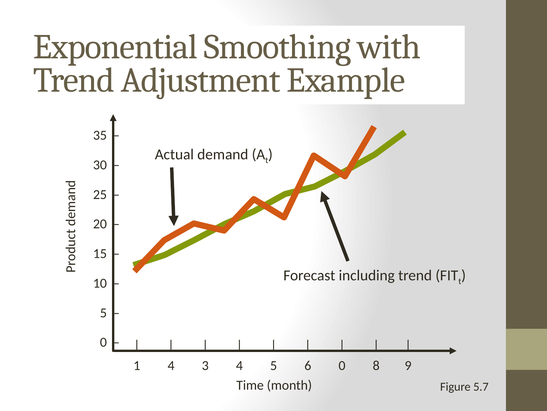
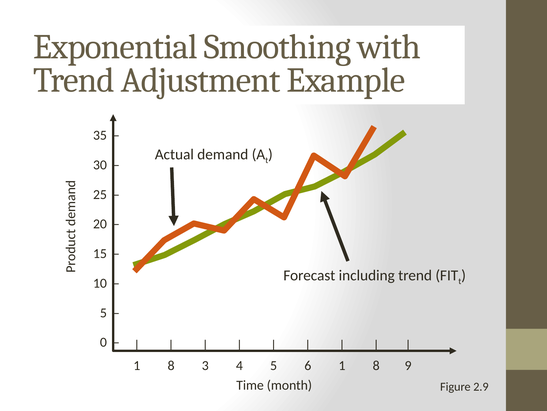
4 at (171, 365): 4 -> 8
6 0: 0 -> 1
5.7: 5.7 -> 2.9
